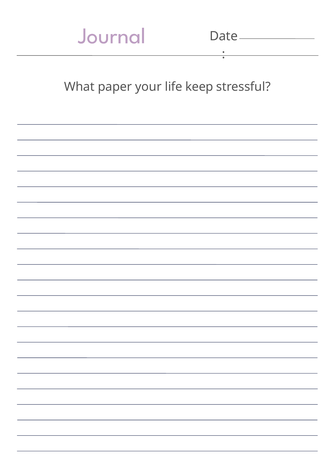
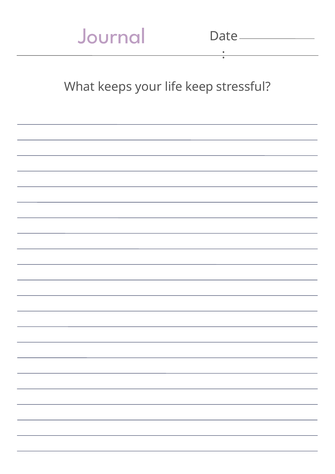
paper: paper -> keeps
